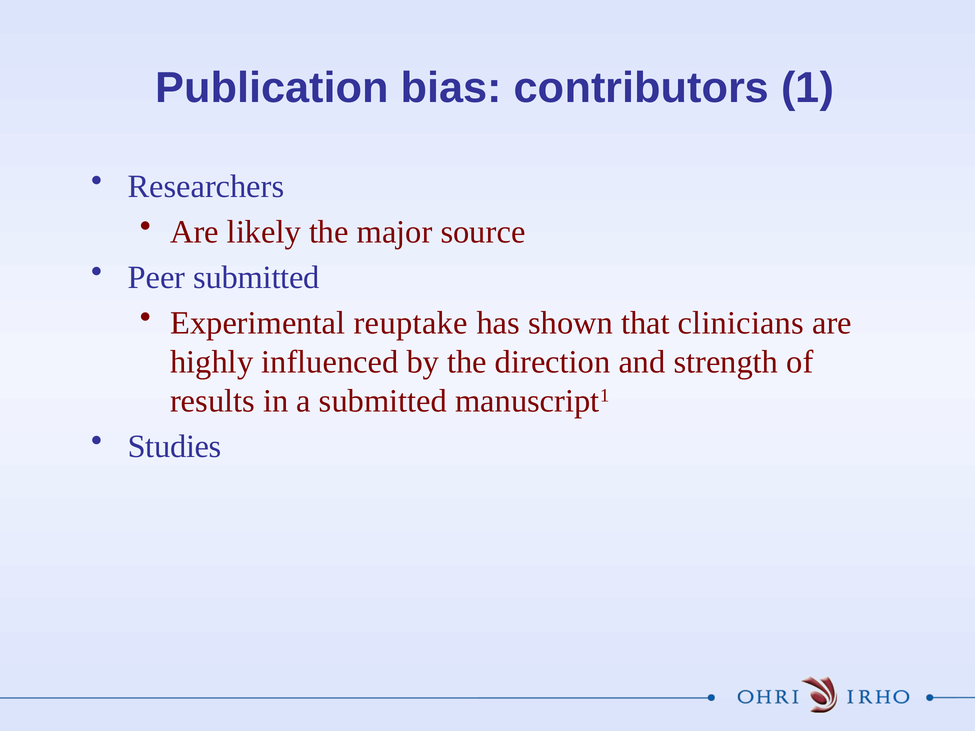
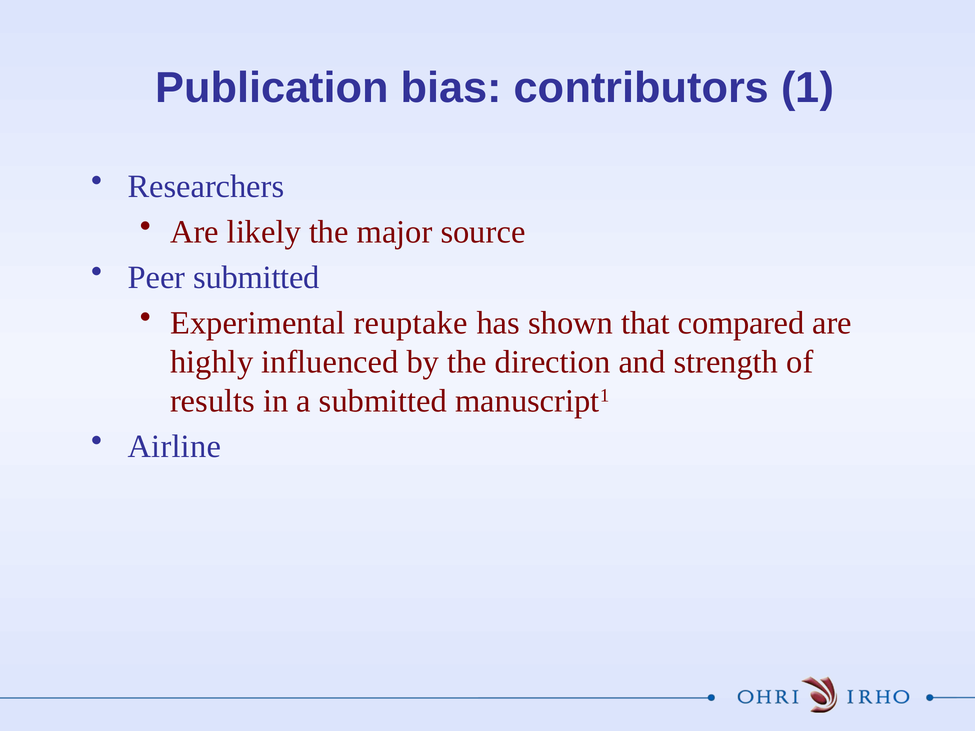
clinicians: clinicians -> compared
Studies: Studies -> Airline
